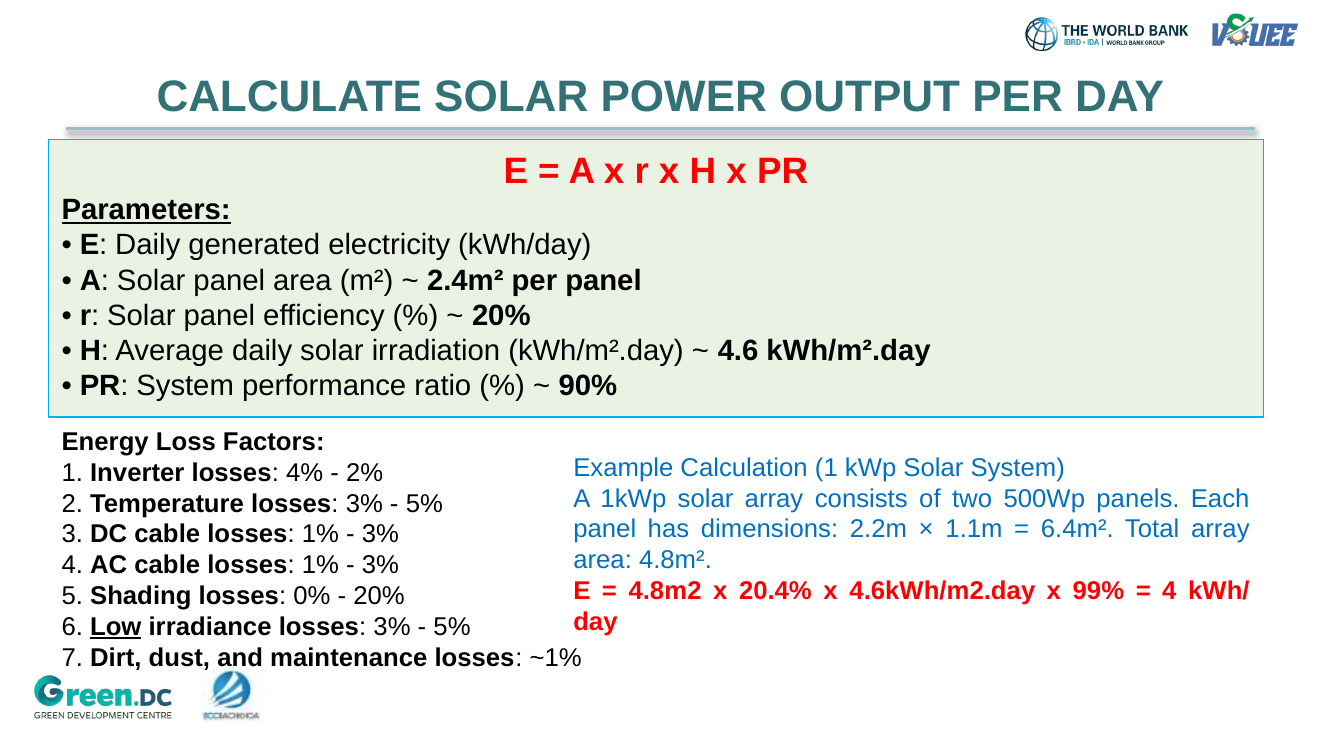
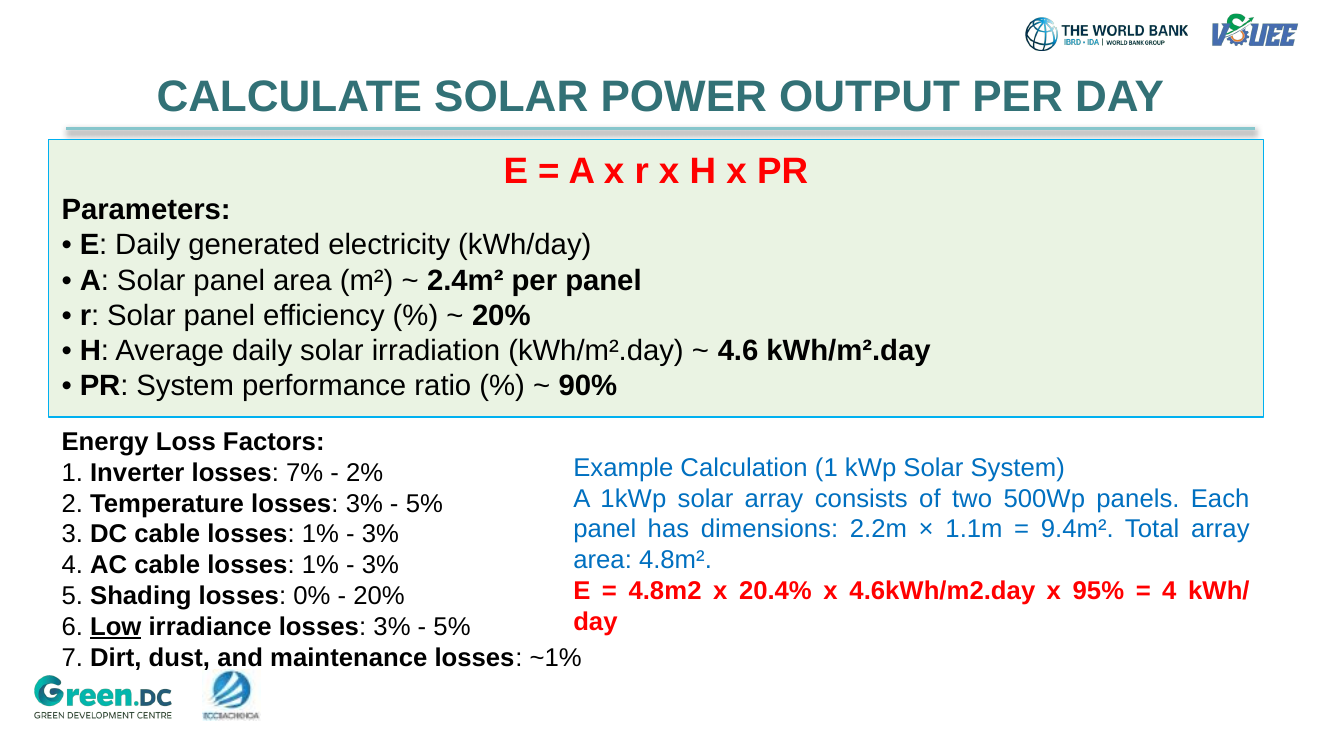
Parameters underline: present -> none
4%: 4% -> 7%
6.4m²: 6.4m² -> 9.4m²
99%: 99% -> 95%
